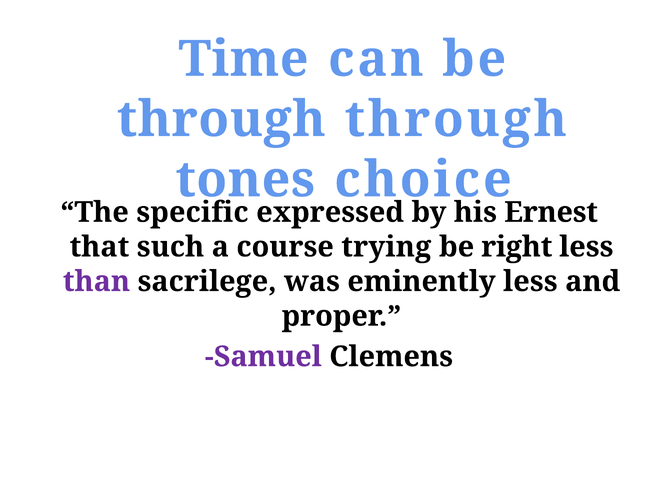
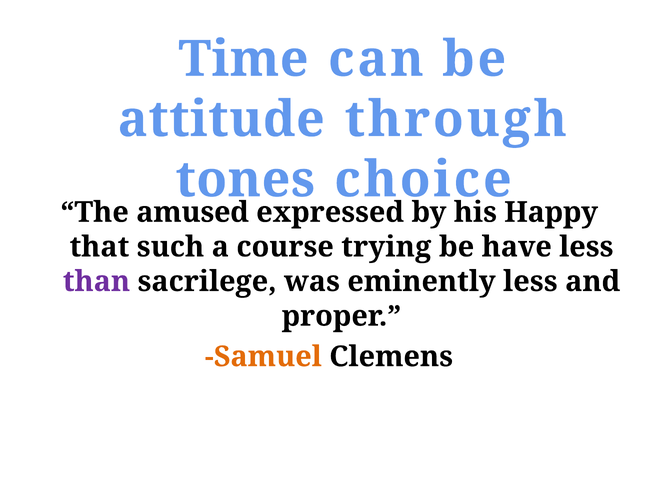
through at (221, 119): through -> attitude
specific: specific -> amused
Ernest: Ernest -> Happy
right: right -> have
Samuel colour: purple -> orange
